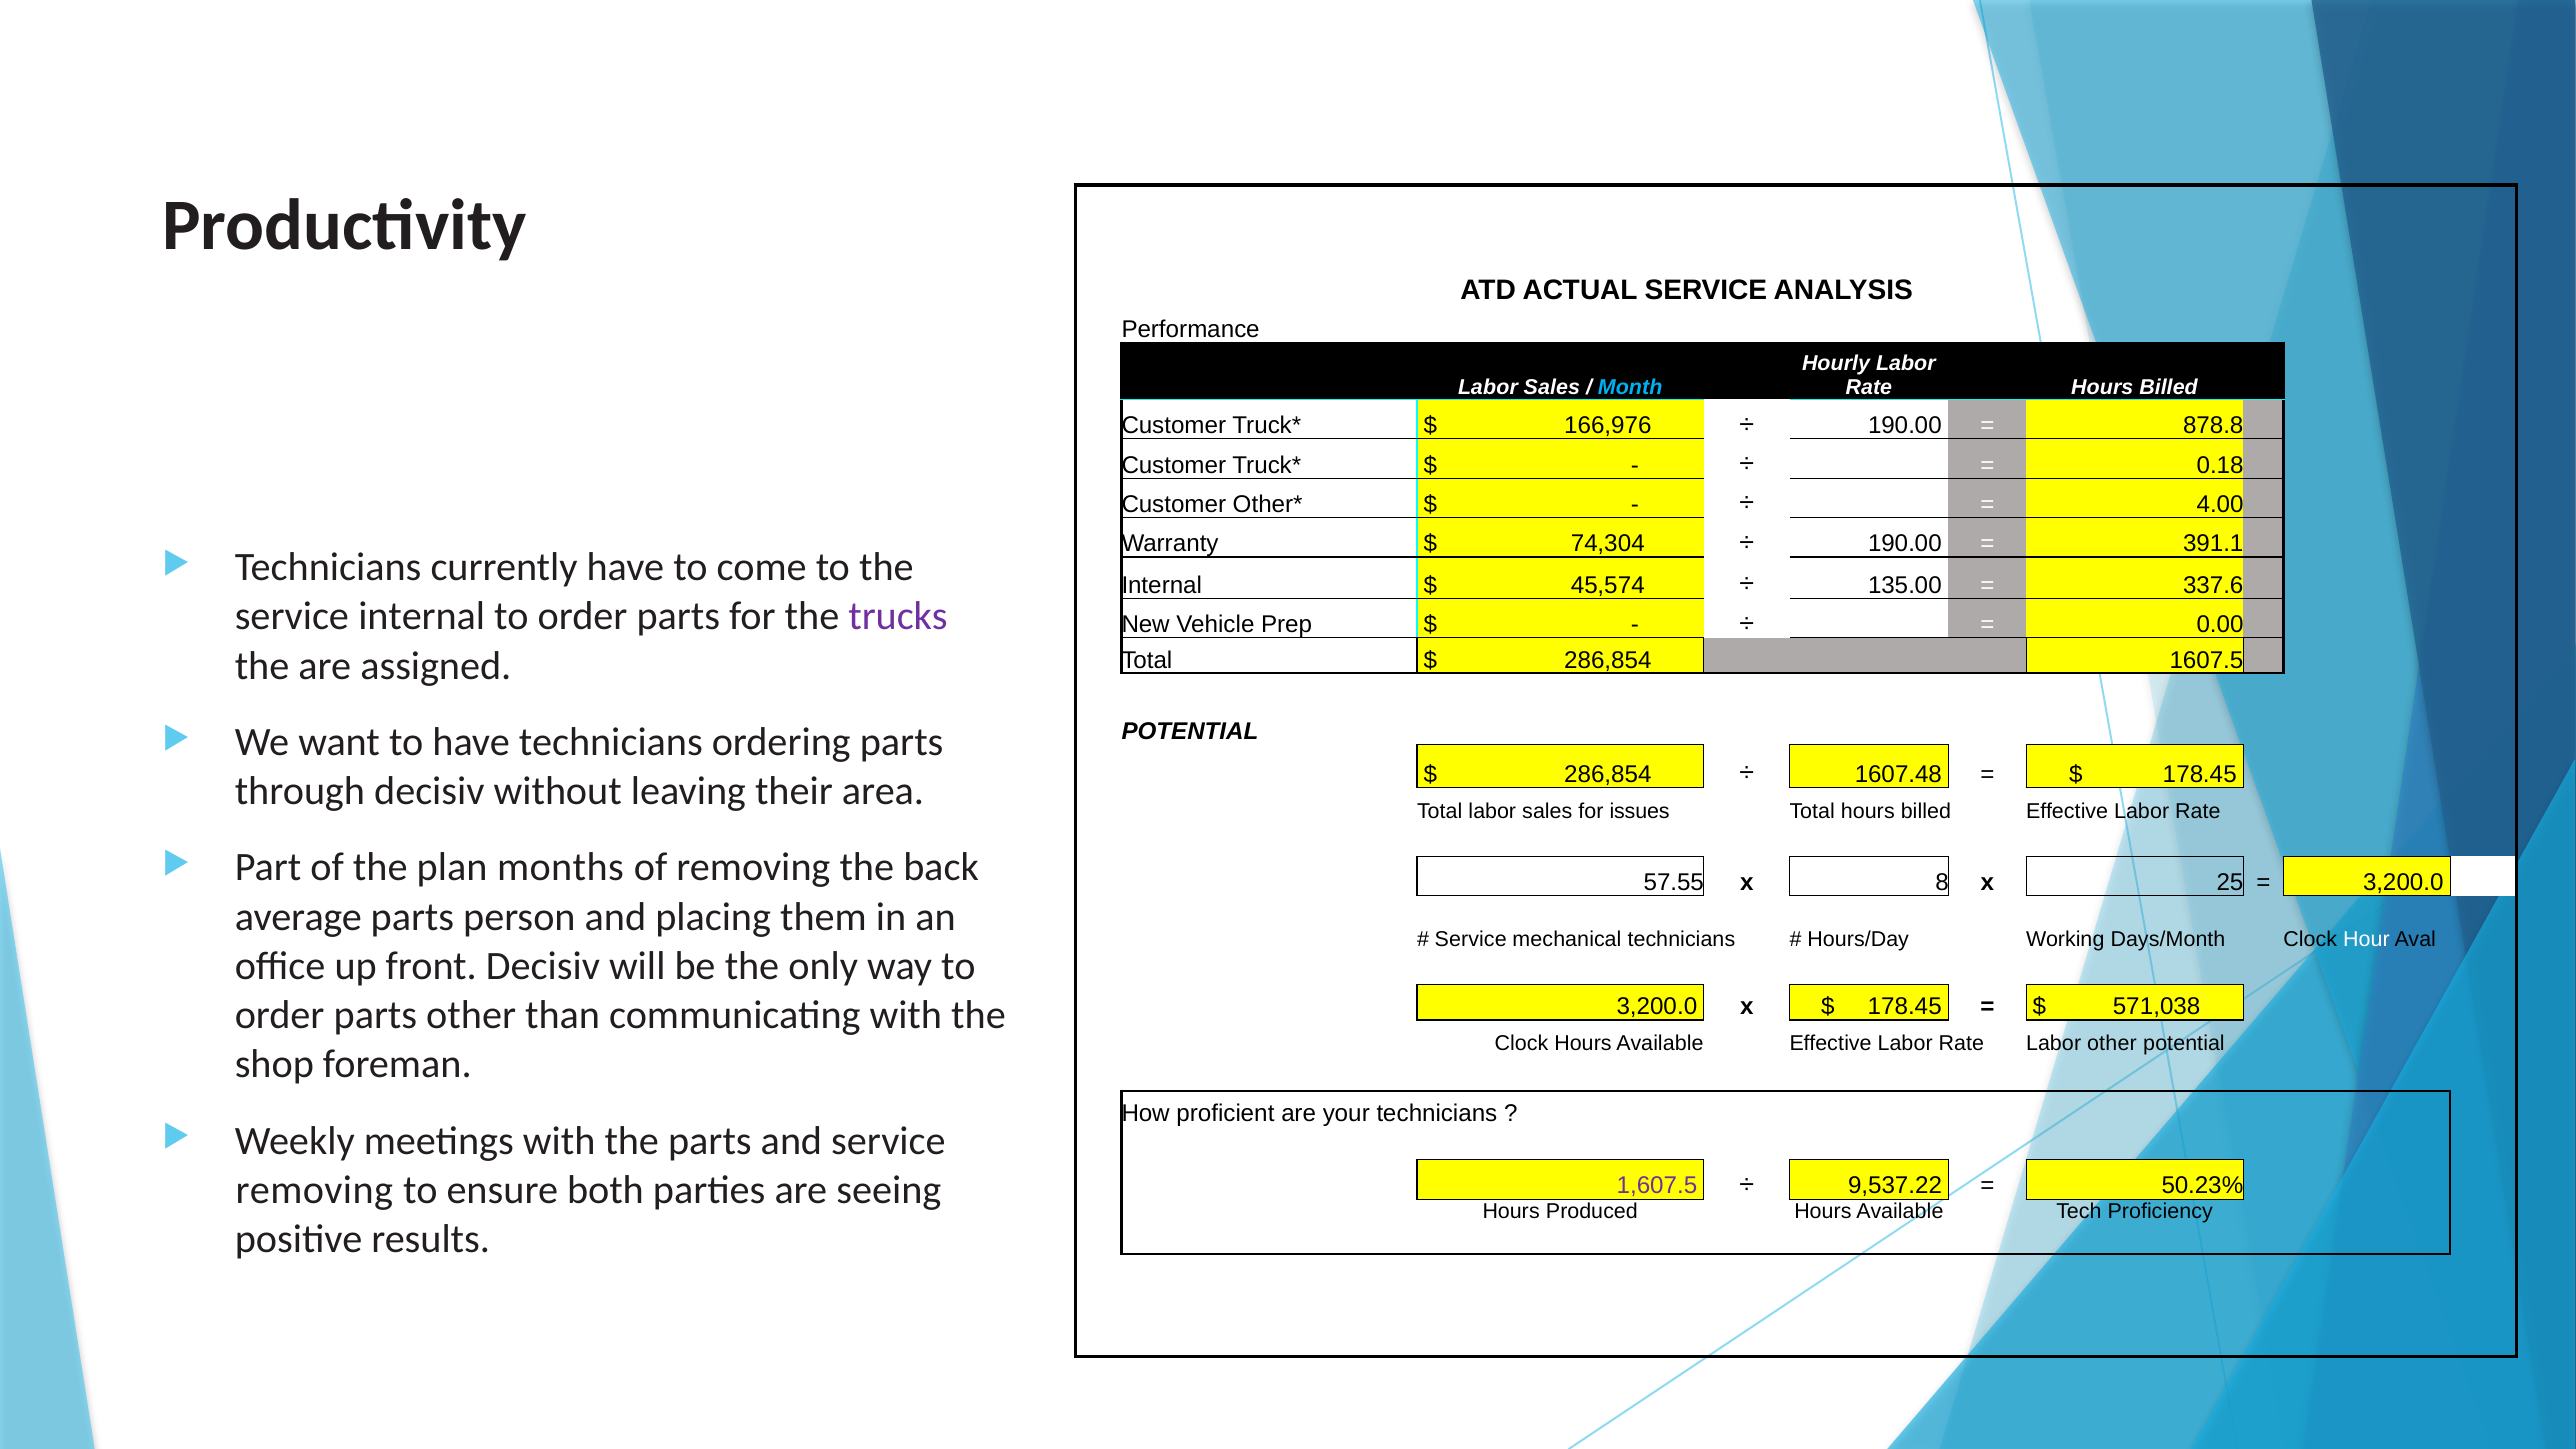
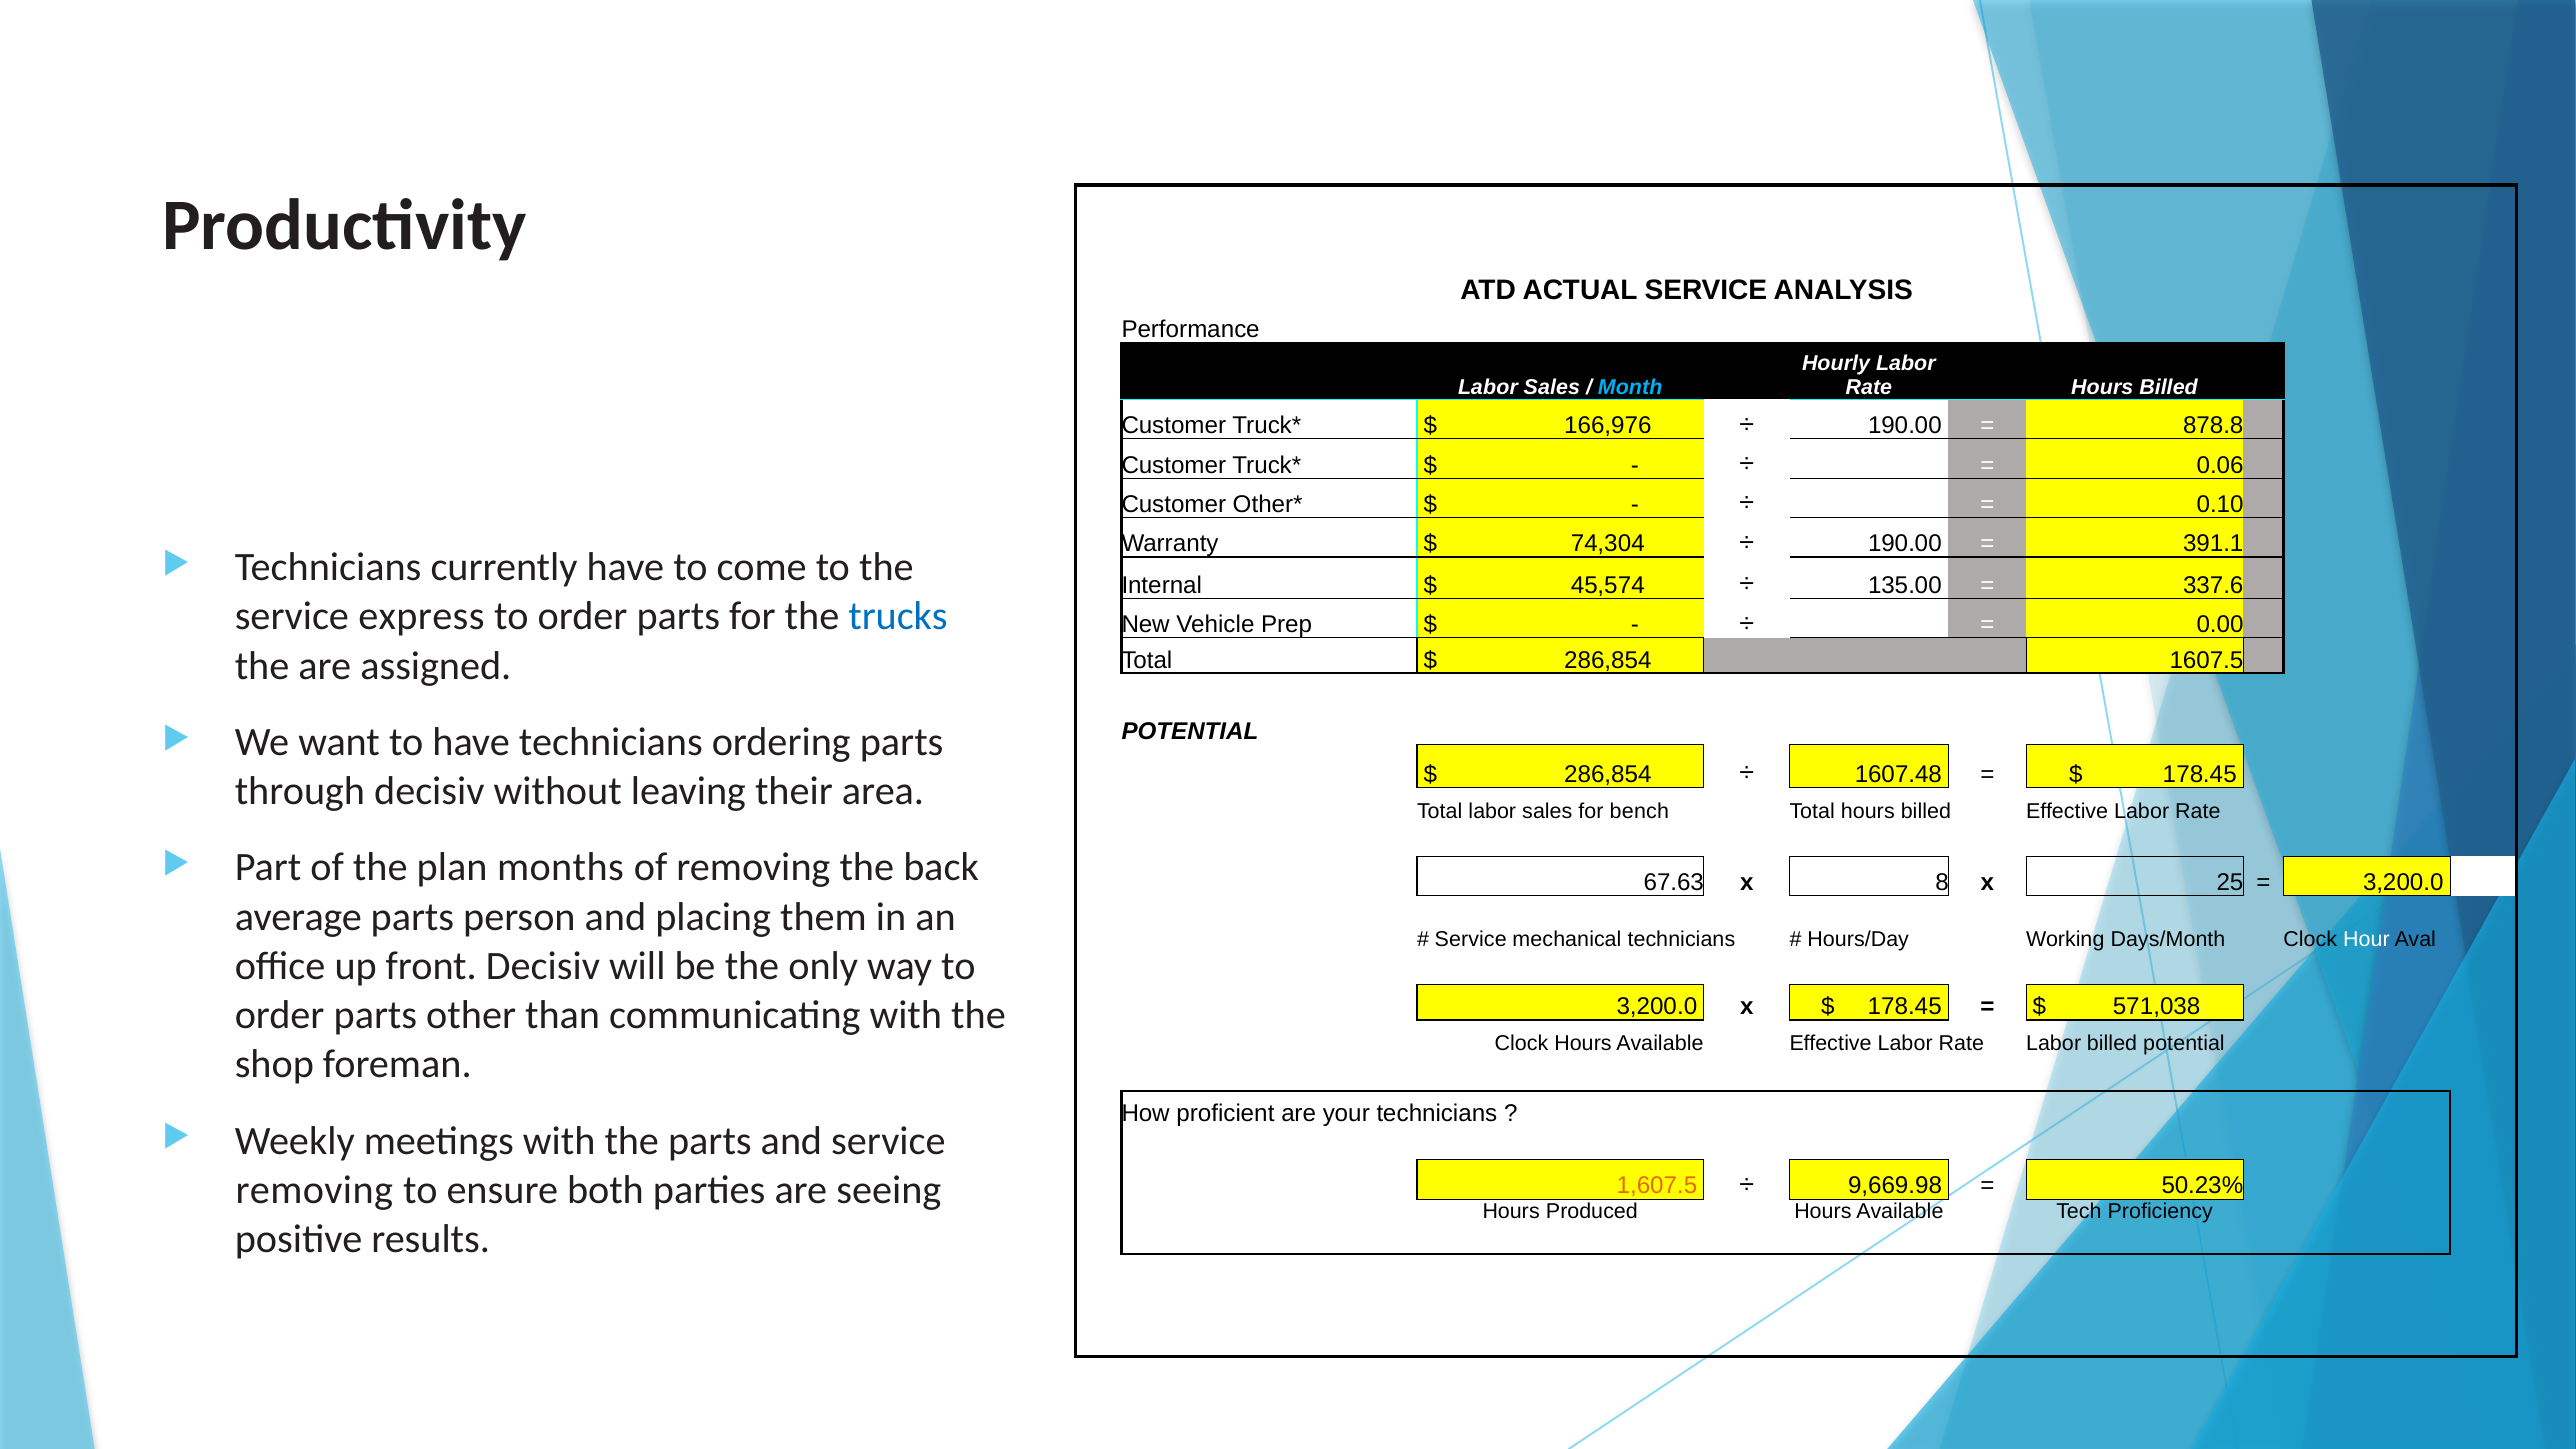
0.18: 0.18 -> 0.06
4.00: 4.00 -> 0.10
service internal: internal -> express
trucks colour: purple -> blue
issues: issues -> bench
57.55: 57.55 -> 67.63
Labor other: other -> billed
1,607.5 colour: purple -> orange
9,537.22: 9,537.22 -> 9,669.98
